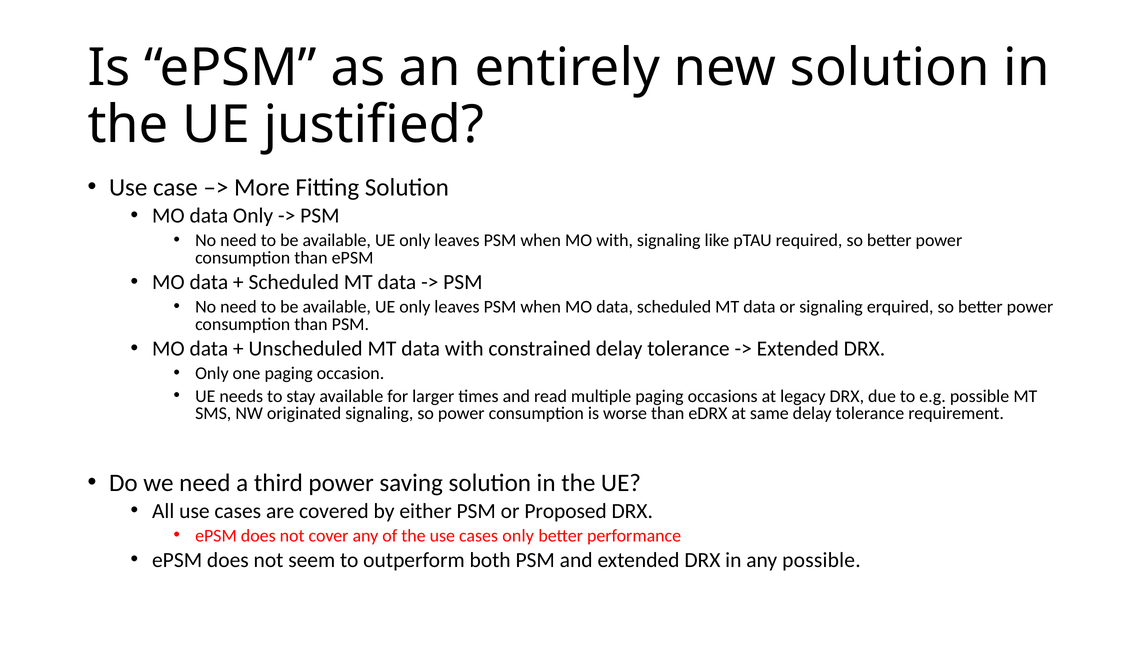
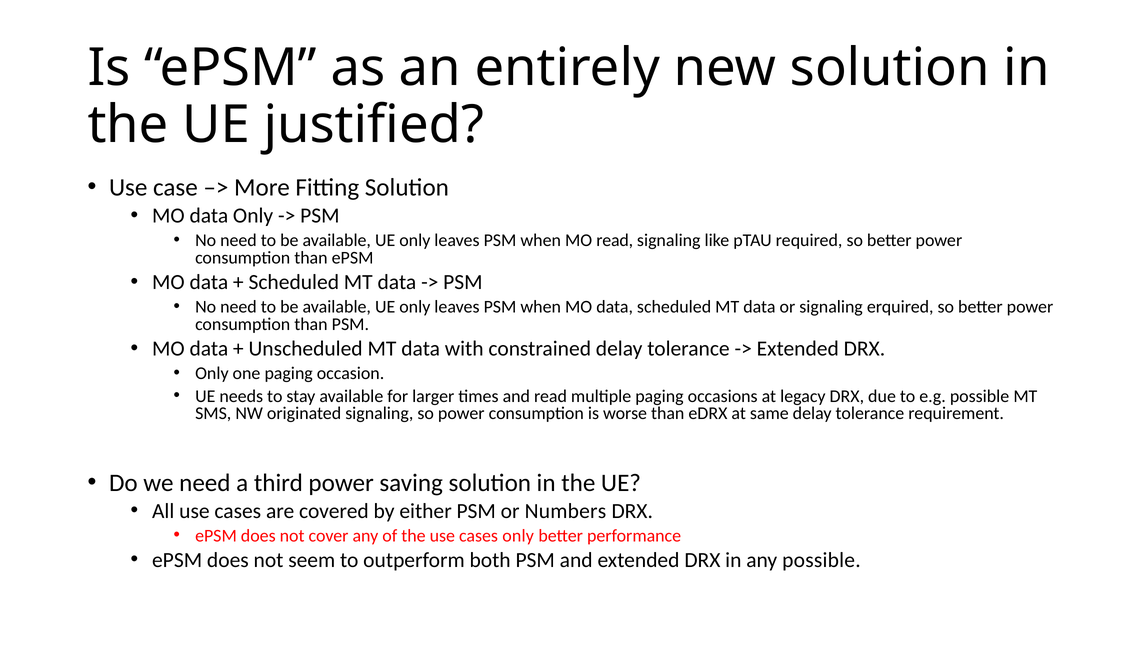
MO with: with -> read
Proposed: Proposed -> Numbers
